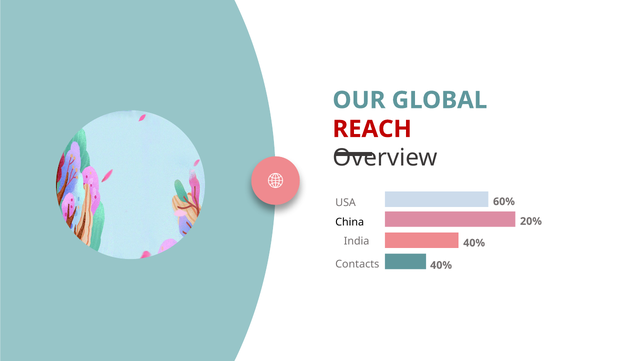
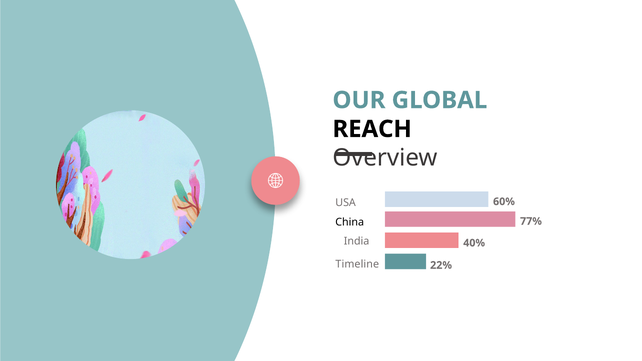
REACH colour: red -> black
20%: 20% -> 77%
Contacts: Contacts -> Timeline
40% at (441, 265): 40% -> 22%
